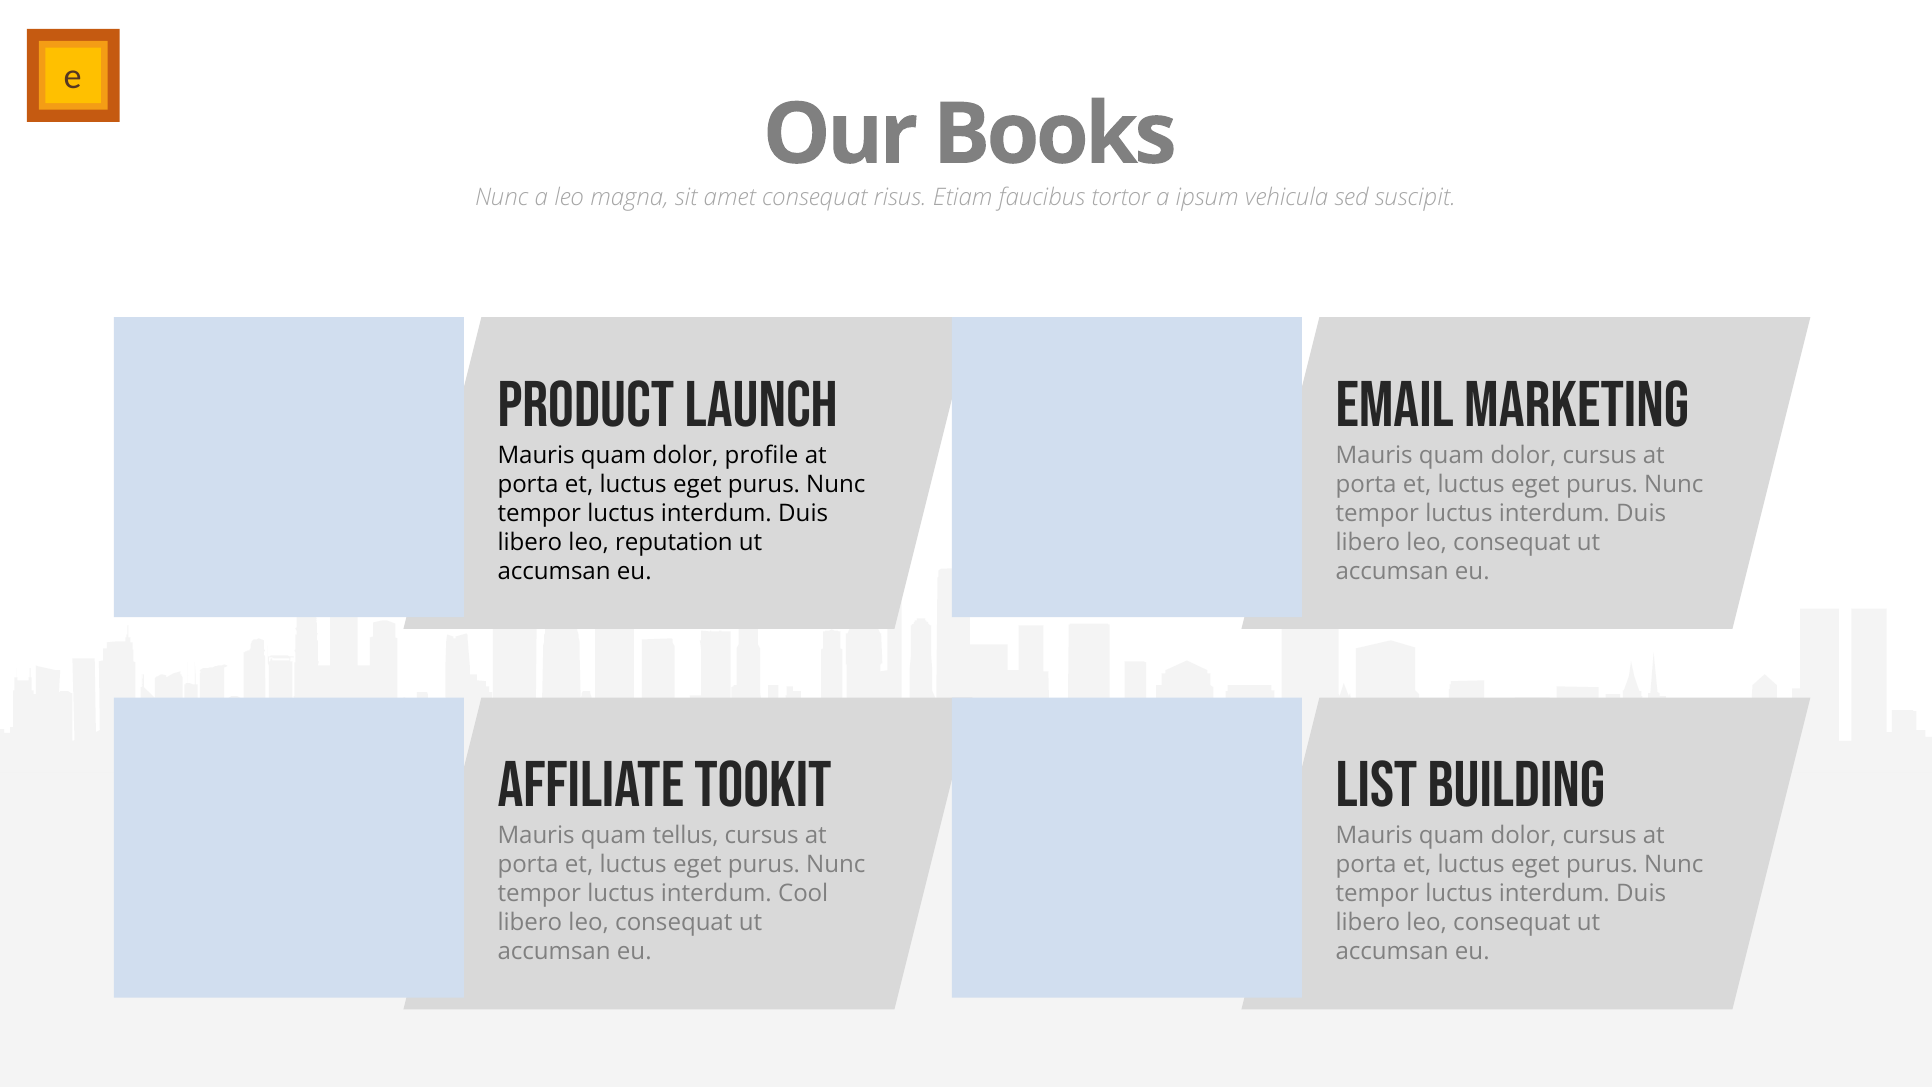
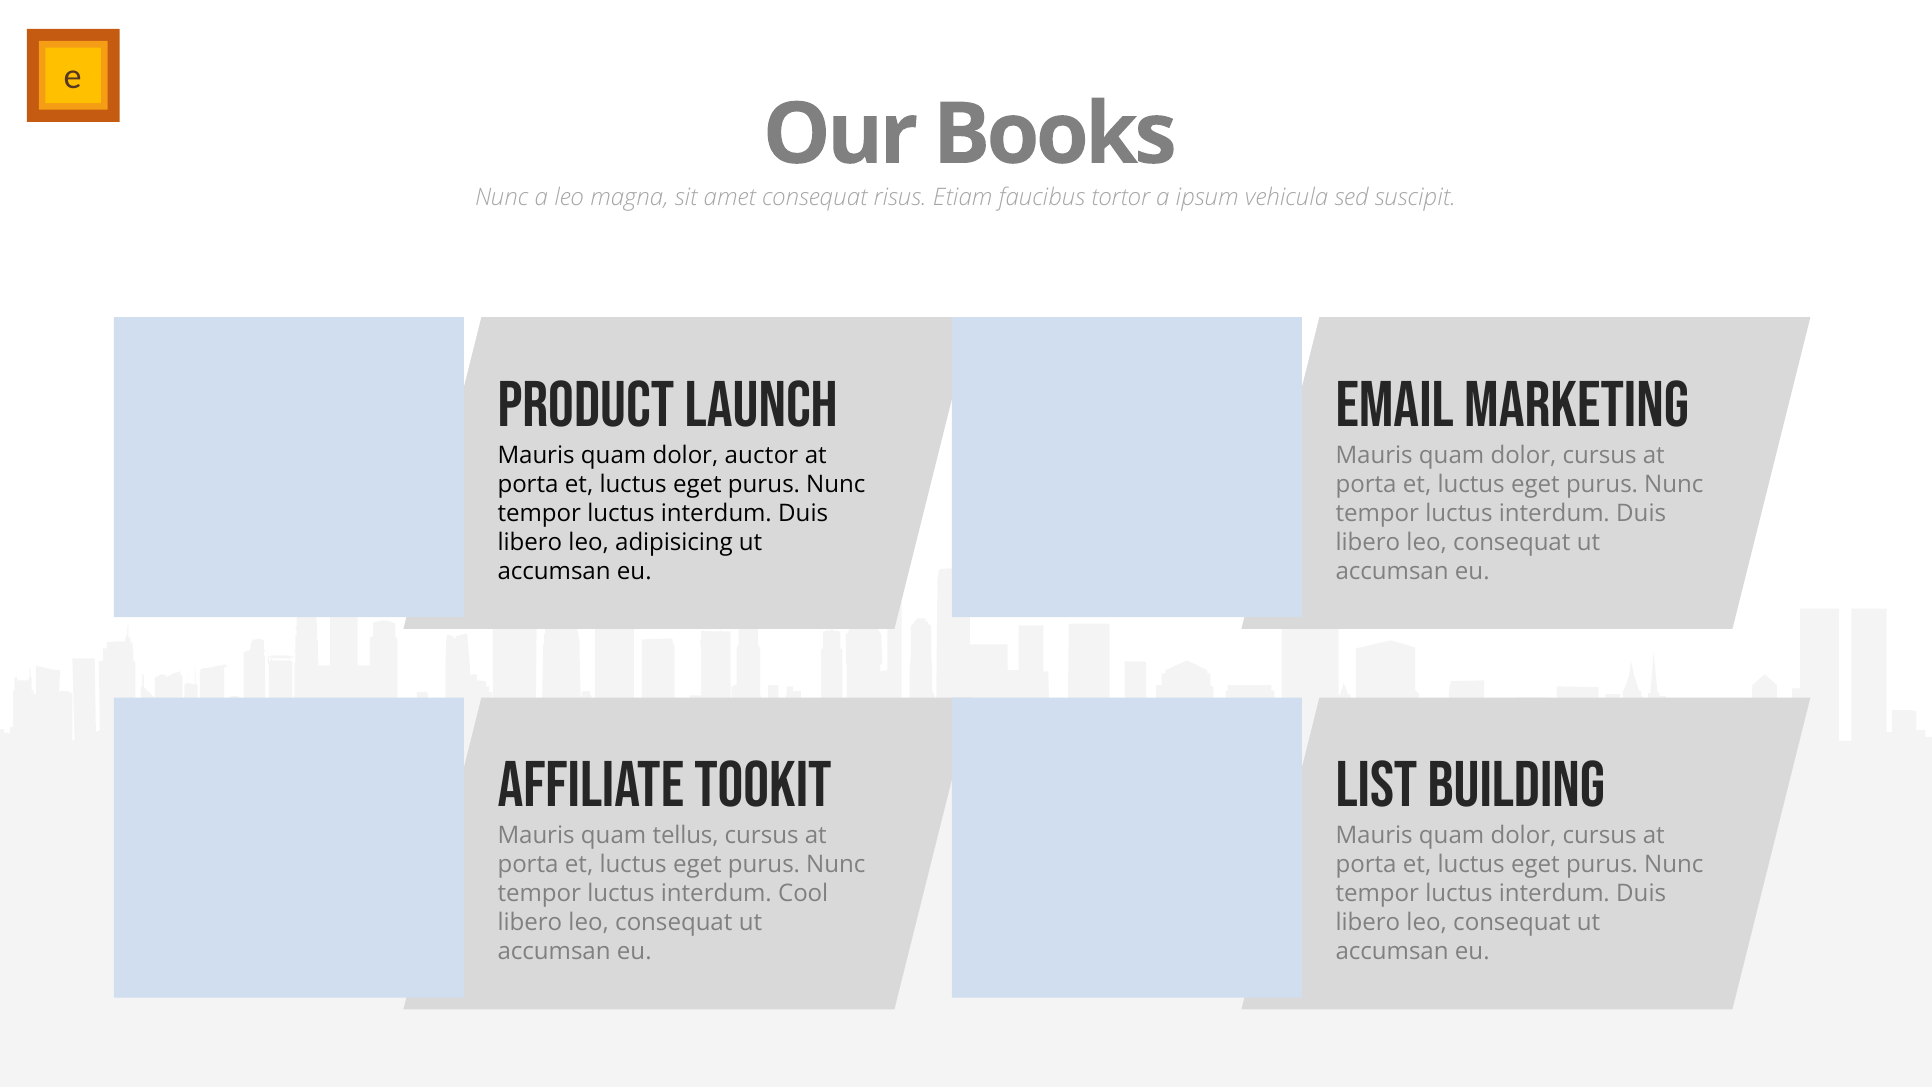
profile: profile -> auctor
reputation: reputation -> adipisicing
